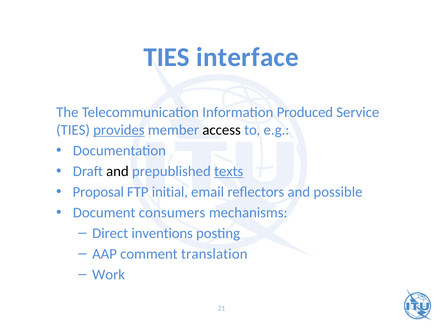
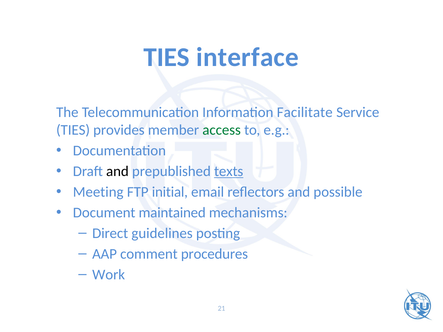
Produced: Produced -> Facilitate
provides underline: present -> none
access colour: black -> green
Proposal: Proposal -> Meeting
consumers: consumers -> maintained
inventions: inventions -> guidelines
translation: translation -> procedures
